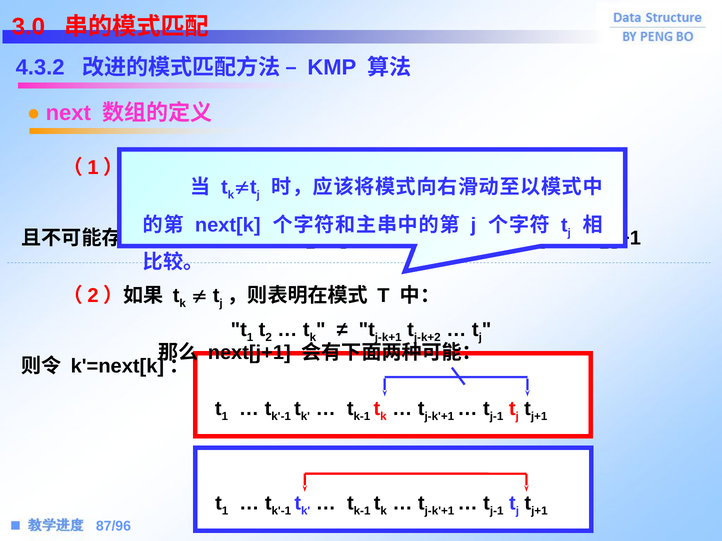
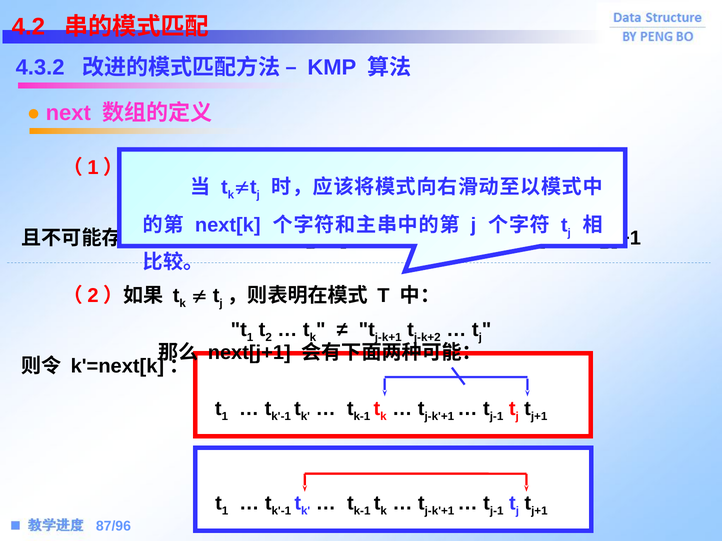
3.0: 3.0 -> 4.2
